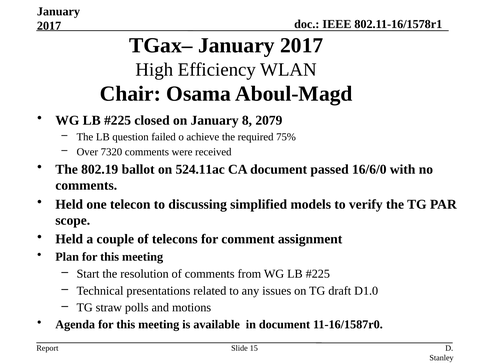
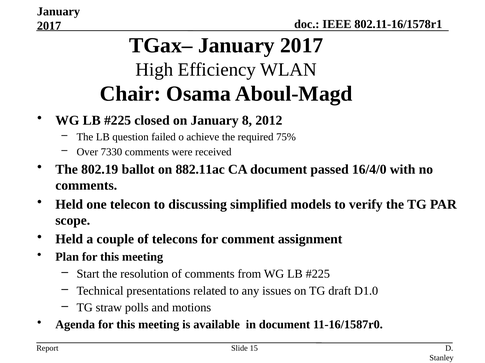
2079: 2079 -> 2012
7320: 7320 -> 7330
524.11ac: 524.11ac -> 882.11ac
16/6/0: 16/6/0 -> 16/4/0
